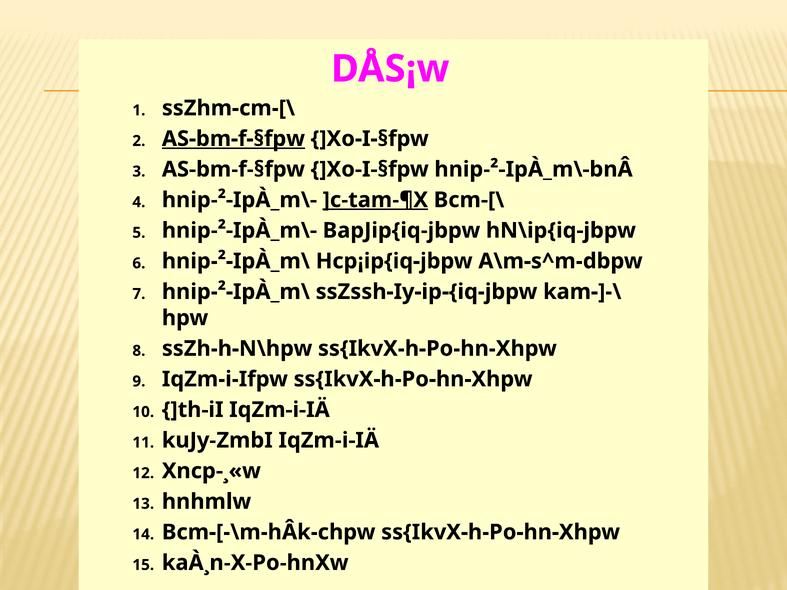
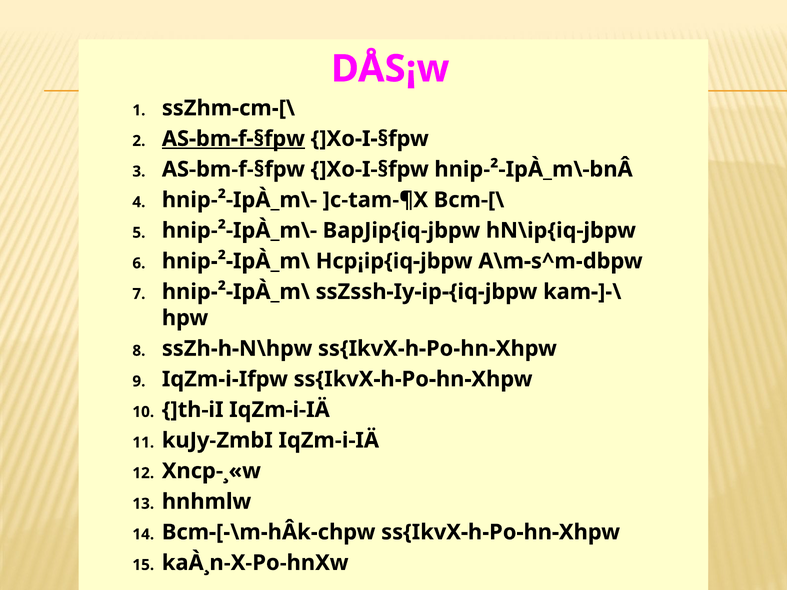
]c-tam-¶X underline: present -> none
